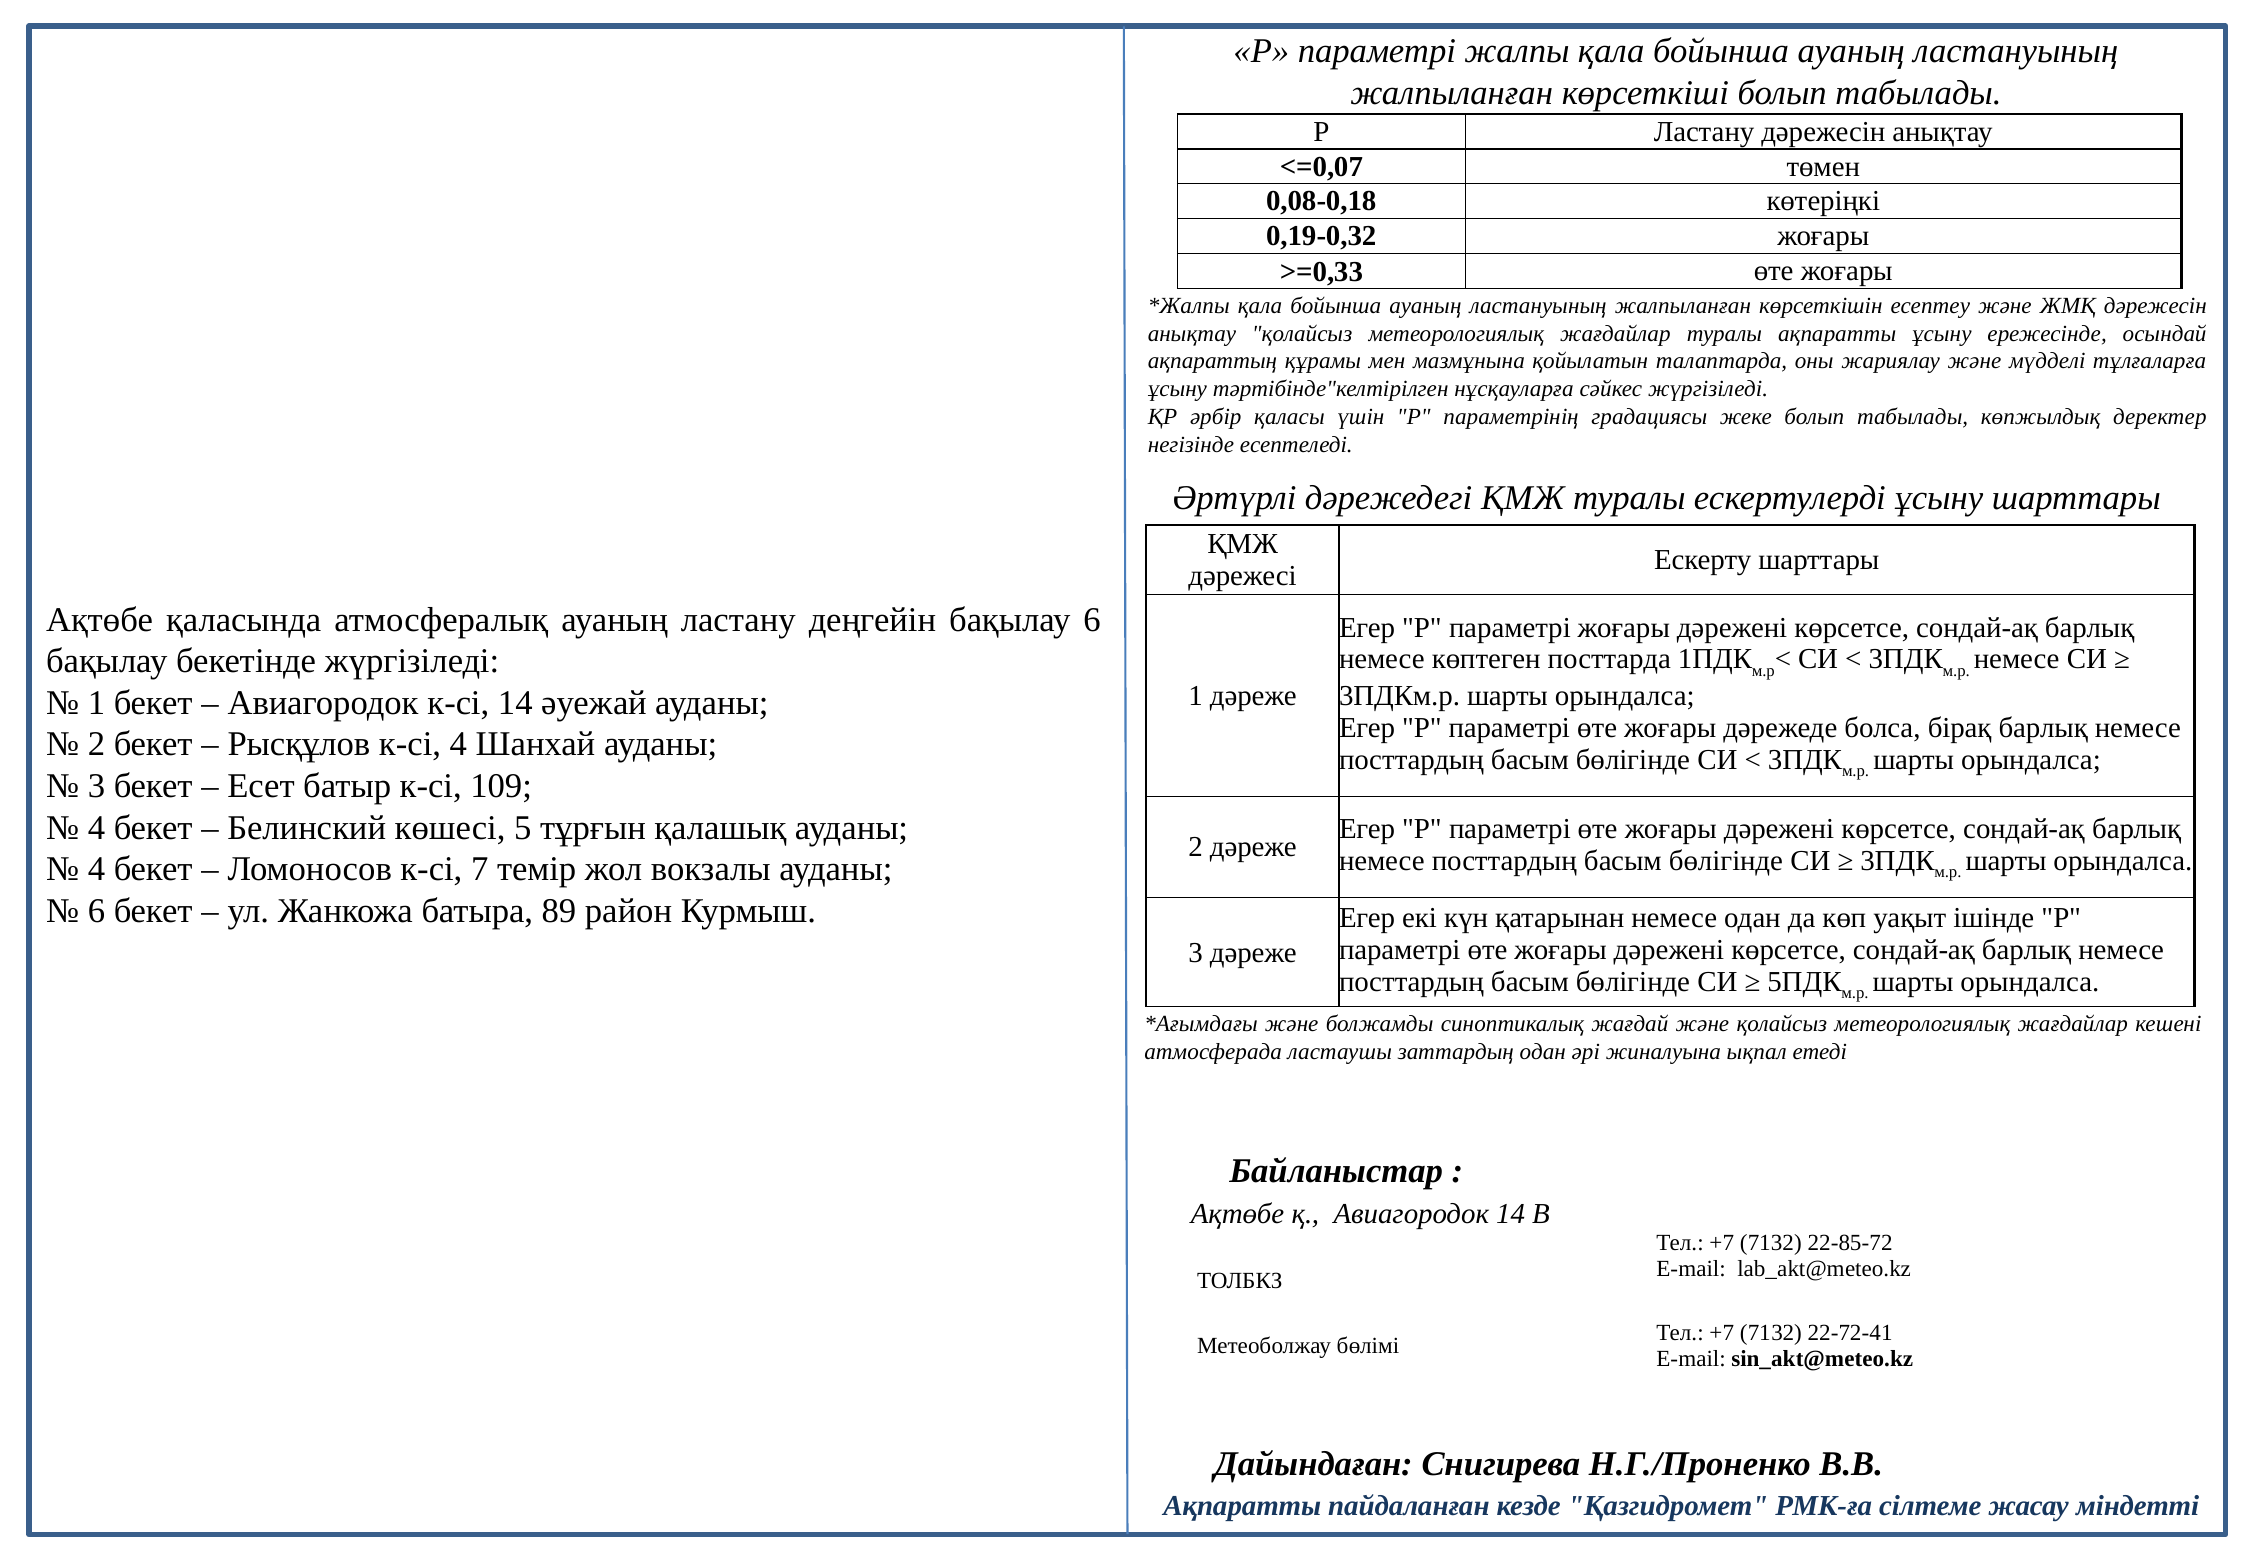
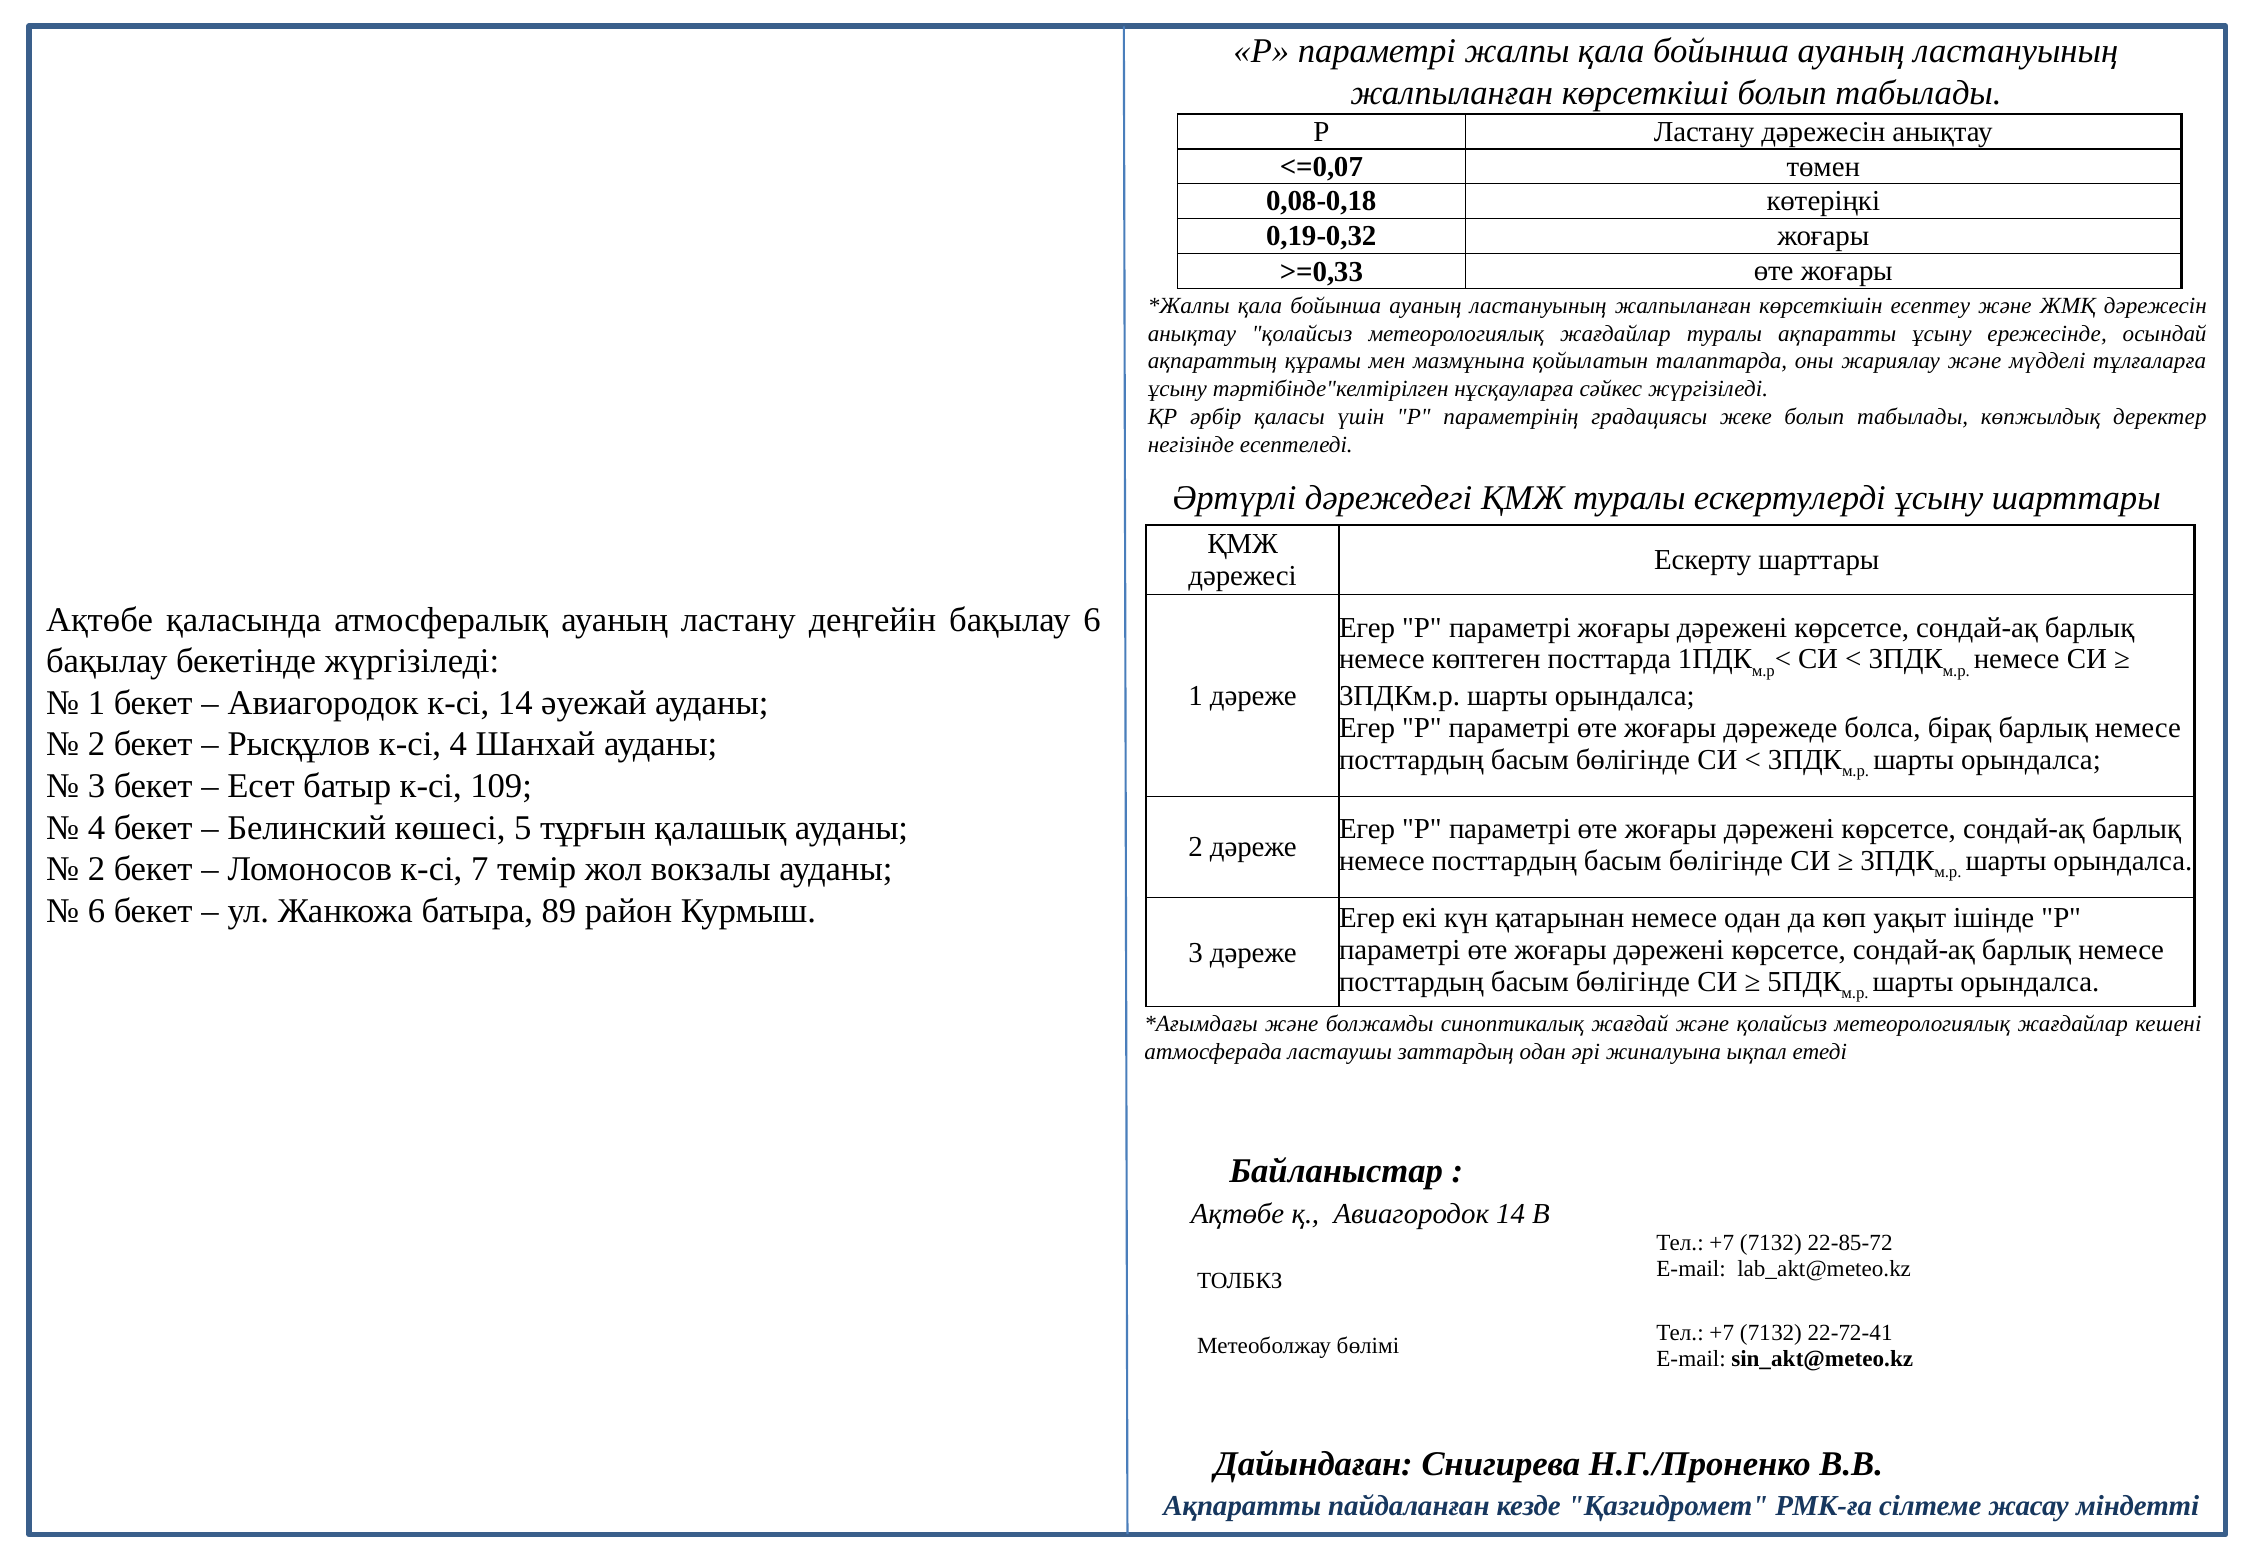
4 at (96, 869): 4 -> 2
